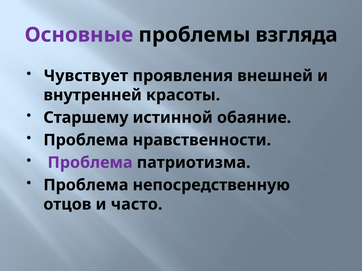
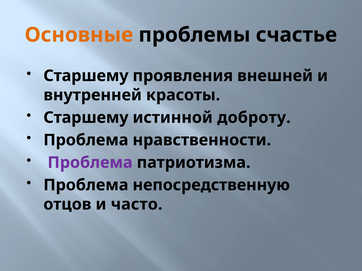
Основные colour: purple -> orange
взгляда: взгляда -> счастье
Чувствует at (86, 76): Чувствует -> Старшему
обаяние: обаяние -> доброту
